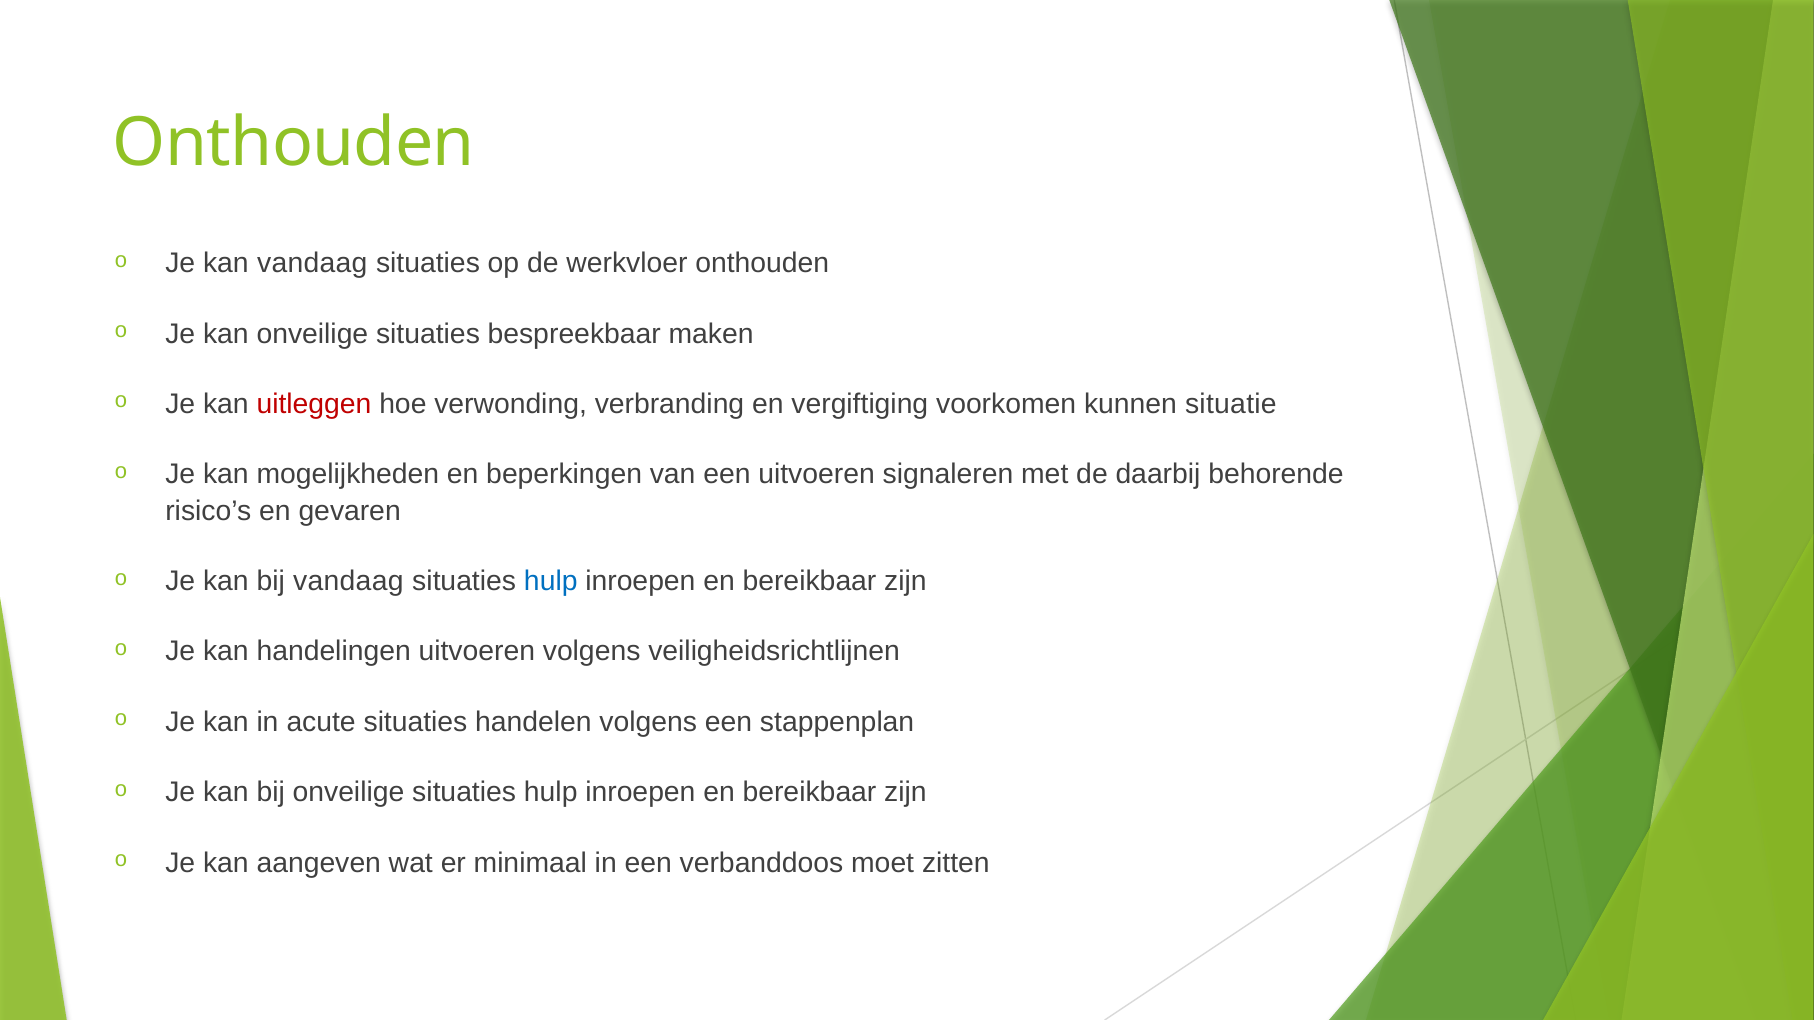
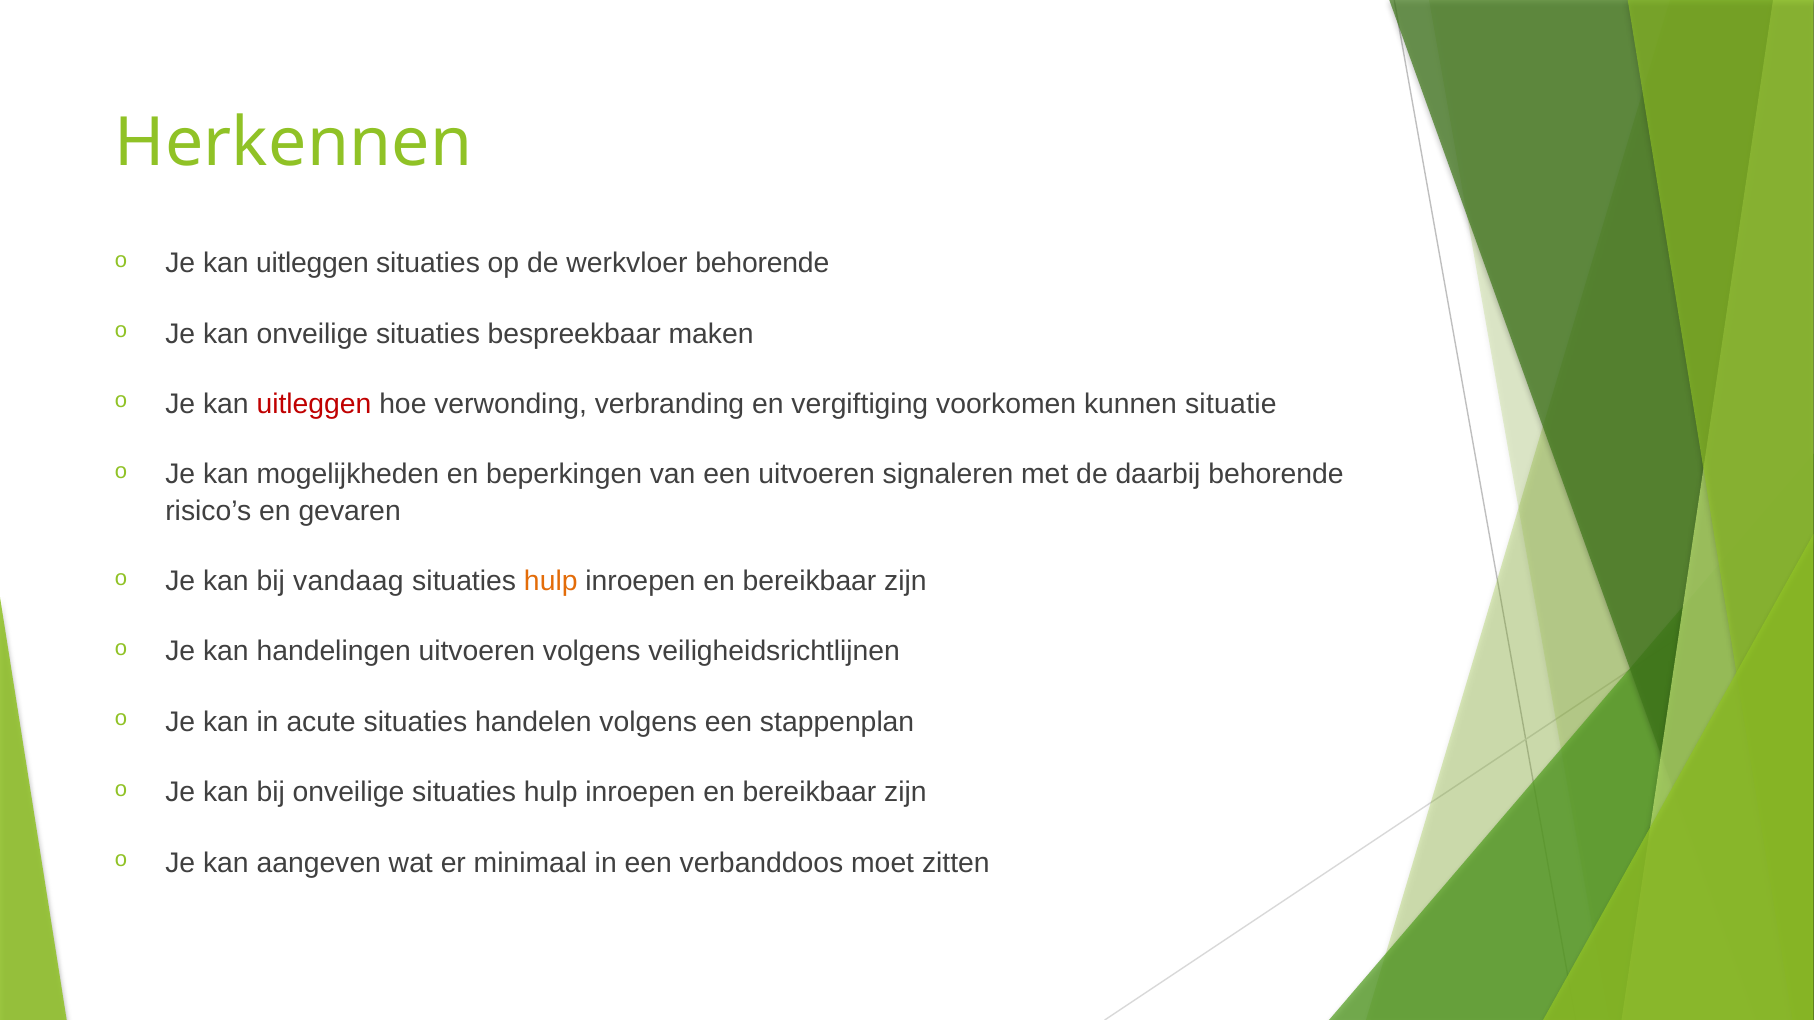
Onthouden at (294, 143): Onthouden -> Herkennen
vandaag at (312, 264): vandaag -> uitleggen
werkvloer onthouden: onthouden -> behorende
hulp at (551, 581) colour: blue -> orange
